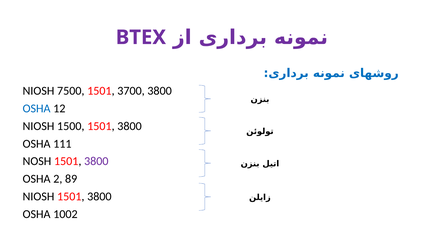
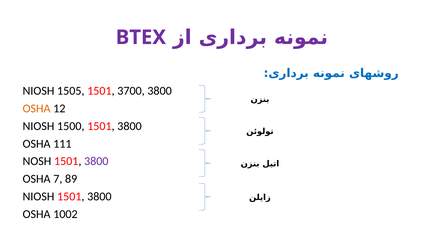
7500: 7500 -> 1505
OSHA at (37, 108) colour: blue -> orange
2: 2 -> 7
